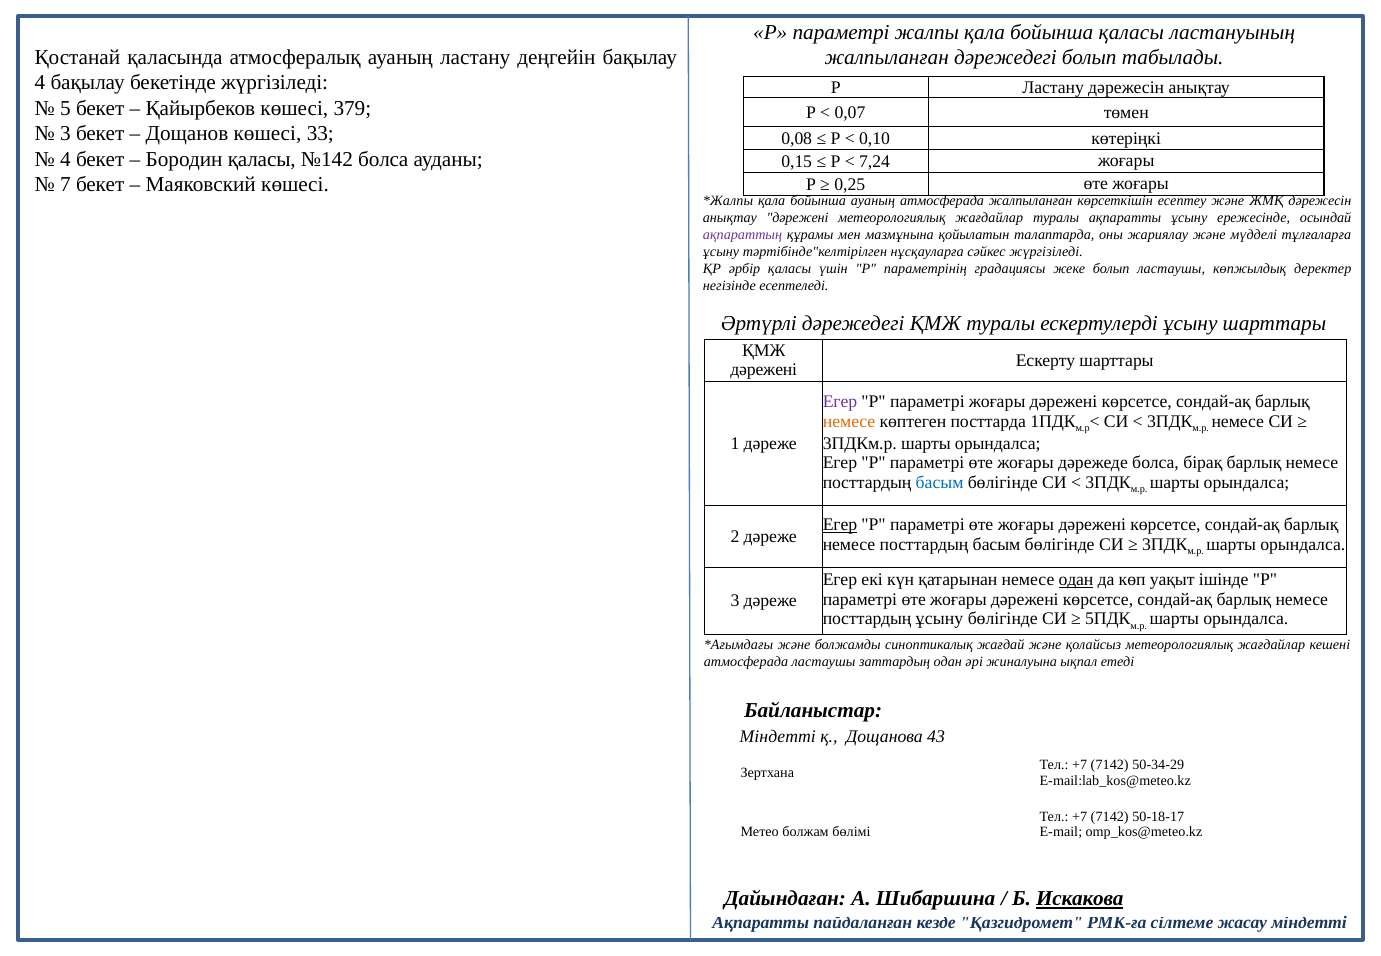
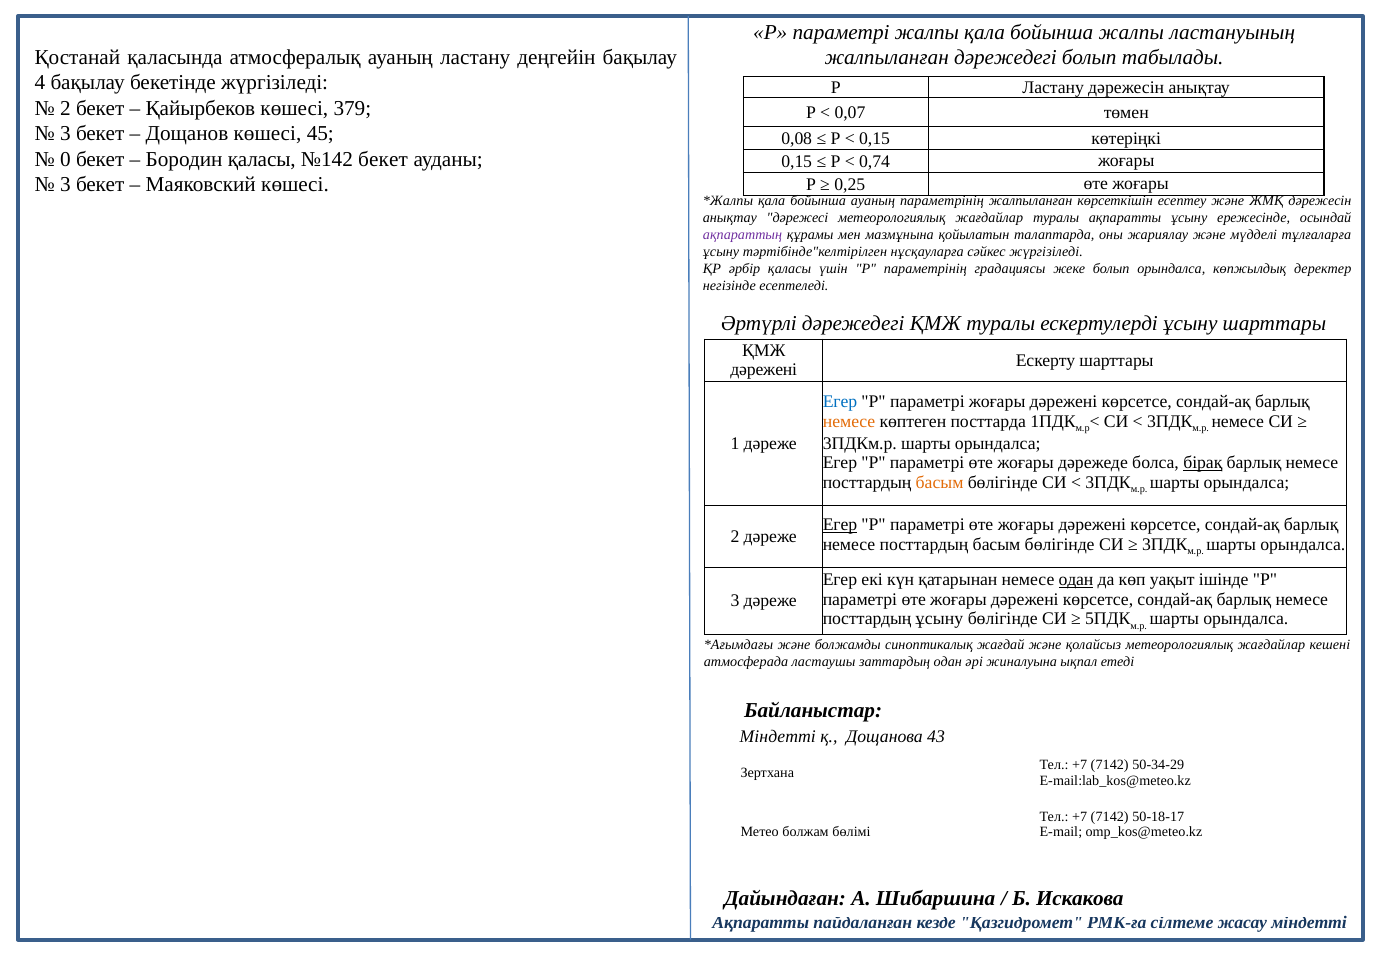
бойынша қаласы: қаласы -> жалпы
5 at (65, 108): 5 -> 2
33: 33 -> 45
0,10 at (875, 139): 0,10 -> 0,15
4 at (65, 159): 4 -> 0
№142 болса: болса -> бекет
7,24: 7,24 -> 0,74
7 at (65, 185): 7 -> 3
ауаның атмосферада: атмосферада -> параметрінің
анықтау дәрежені: дәрежені -> дәрежесі
болып ластаушы: ластаушы -> орындалса
Егер at (840, 402) colour: purple -> blue
бірақ underline: none -> present
басым at (940, 483) colour: blue -> orange
Искакова underline: present -> none
